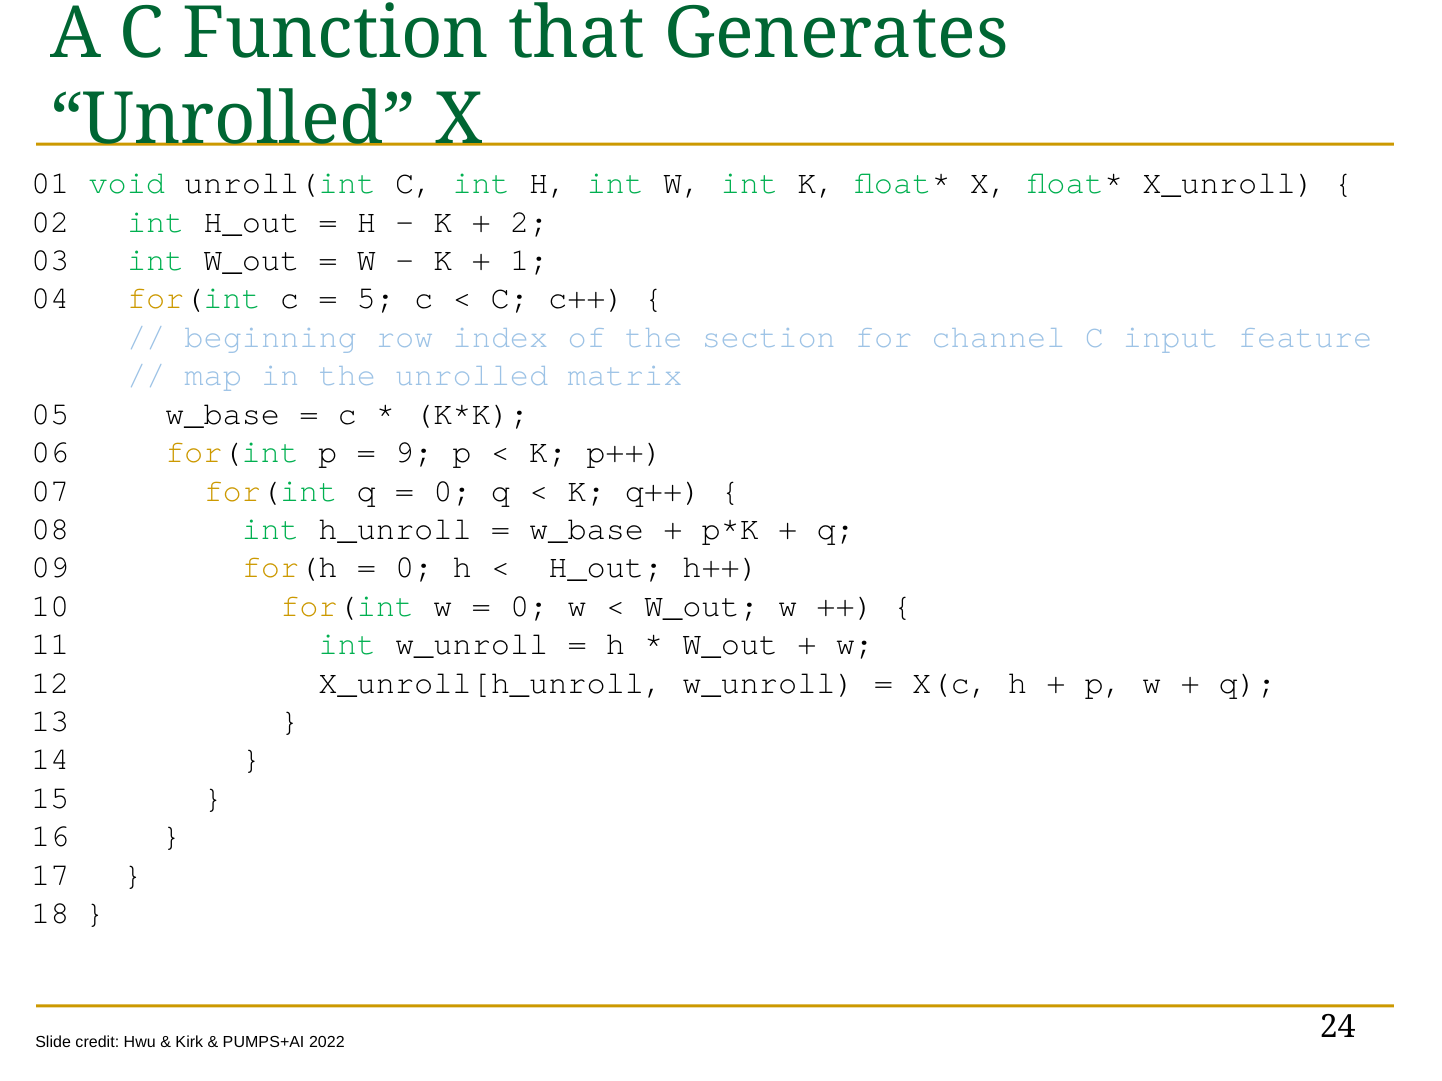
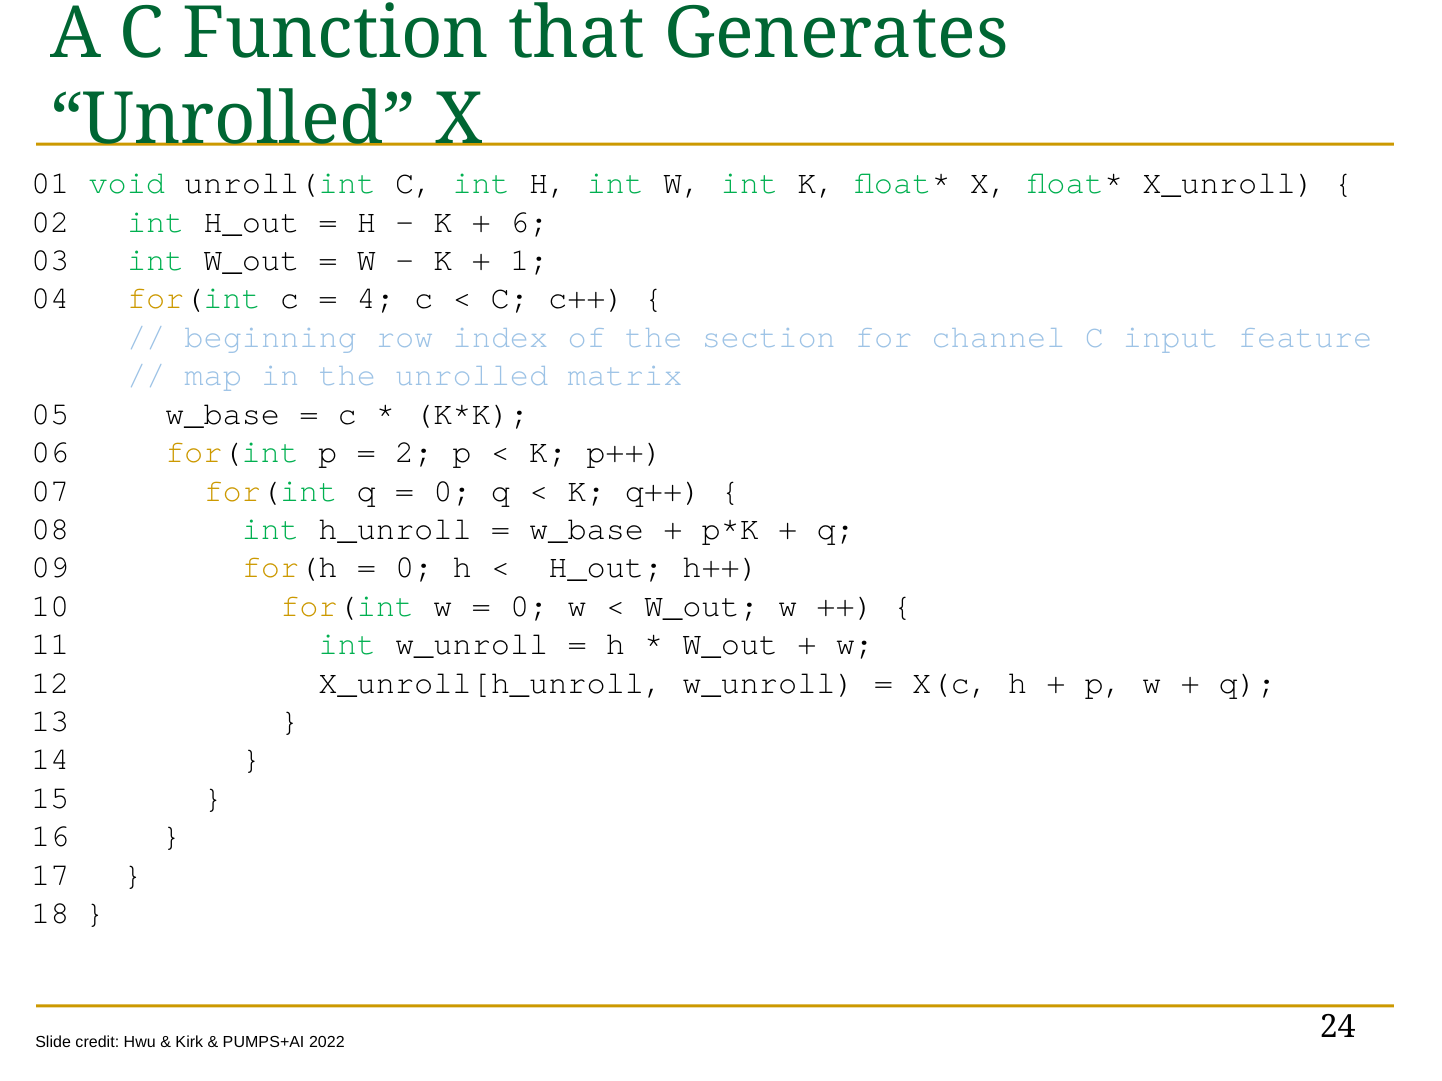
2: 2 -> 6
5: 5 -> 4
9: 9 -> 2
